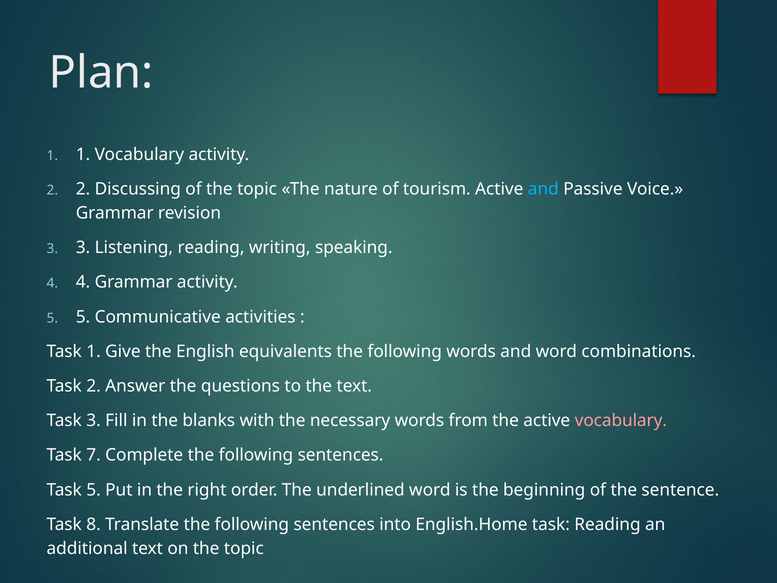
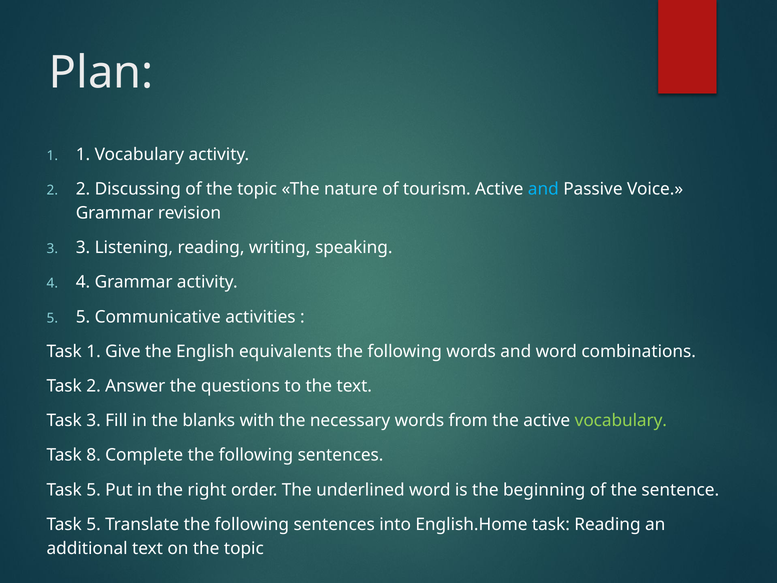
vocabulary at (621, 420) colour: pink -> light green
7: 7 -> 8
8 at (94, 524): 8 -> 5
